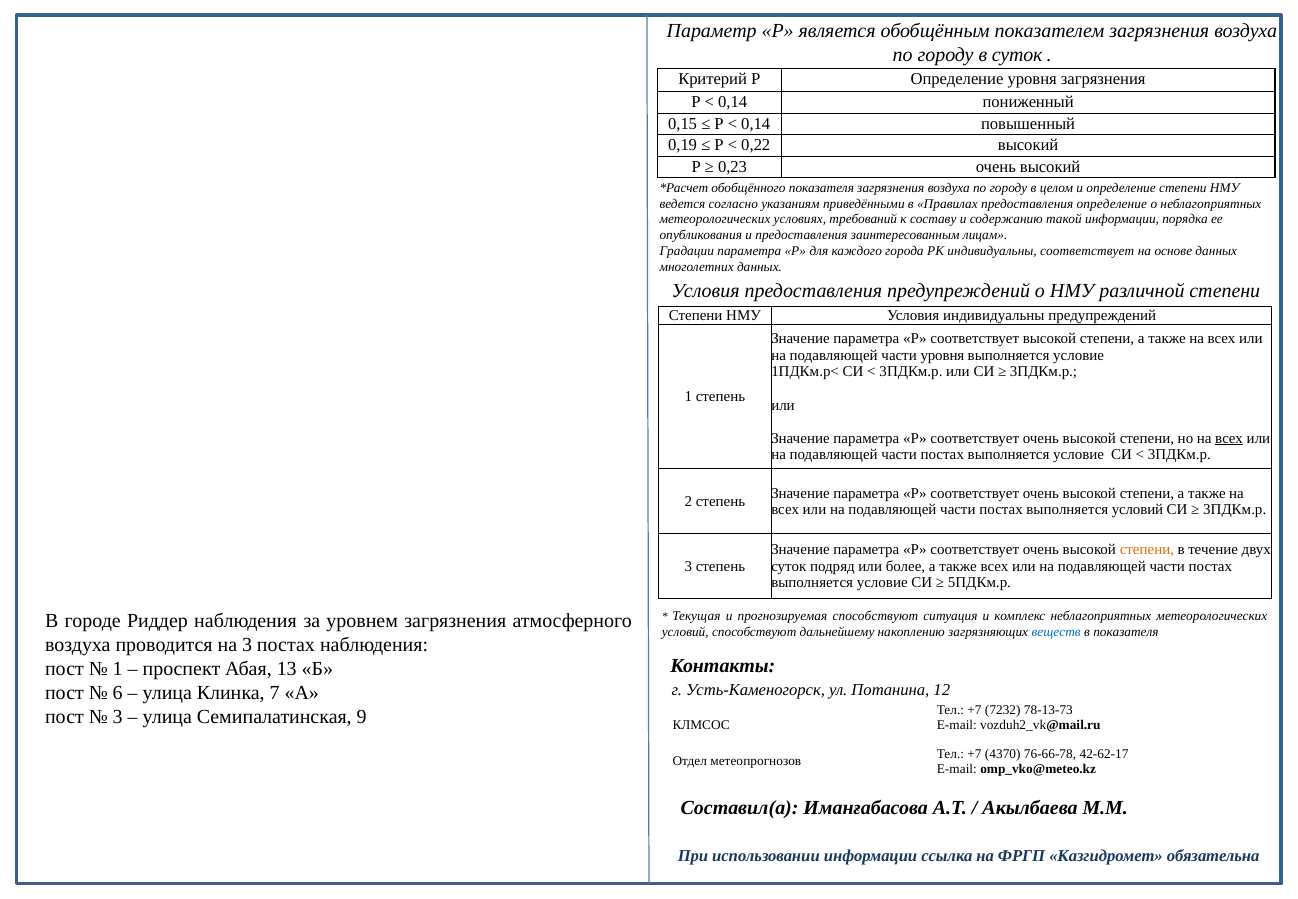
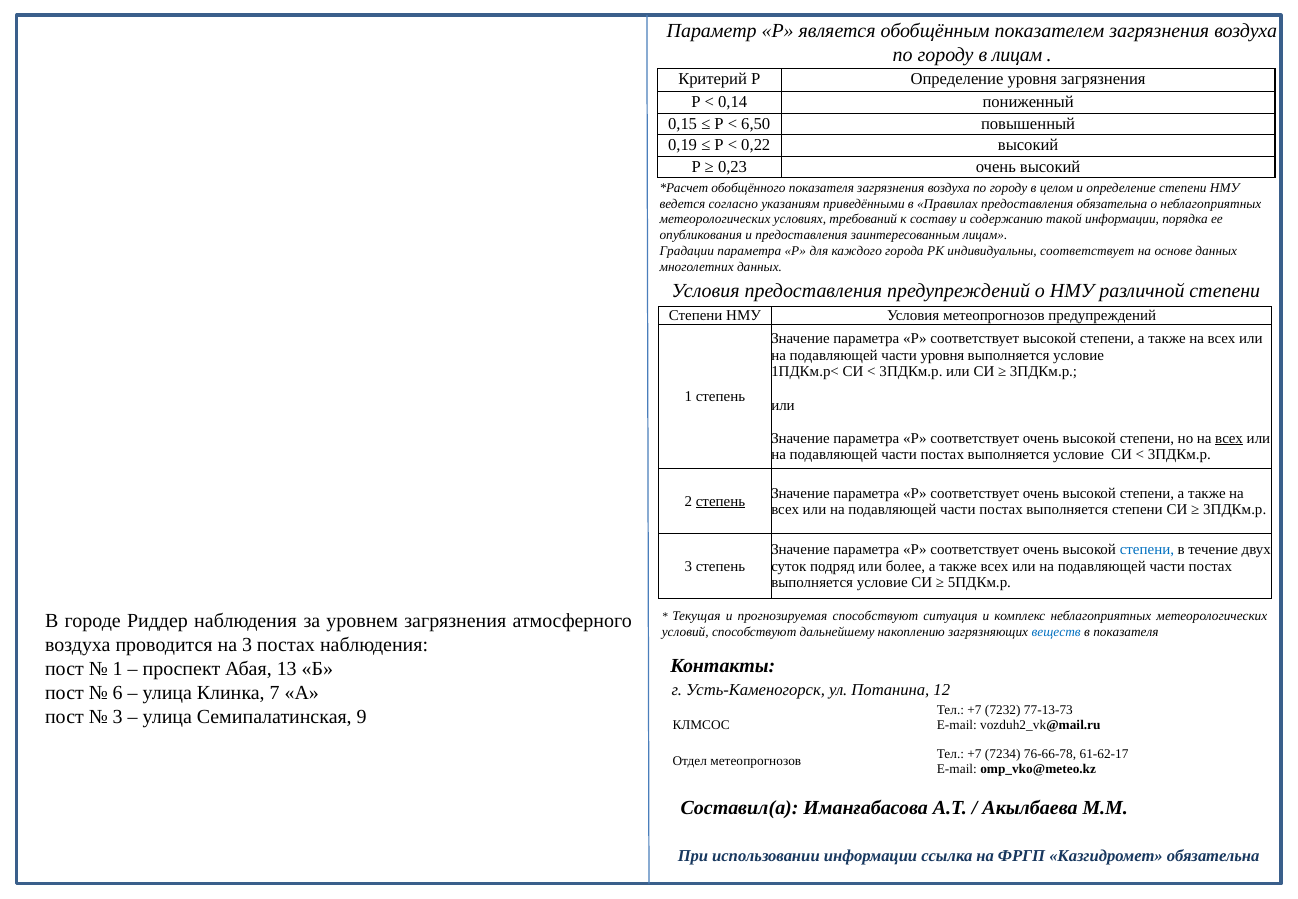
в суток: суток -> лицам
0,14 at (756, 124): 0,14 -> 6,50
предоставления определение: определение -> обязательна
Условия индивидуальны: индивидуальны -> метеопрогнозов
степень at (721, 501) underline: none -> present
выполняется условий: условий -> степени
степени at (1147, 550) colour: orange -> blue
78-13-73: 78-13-73 -> 77-13-73
4370: 4370 -> 7234
42-62-17: 42-62-17 -> 61-62-17
